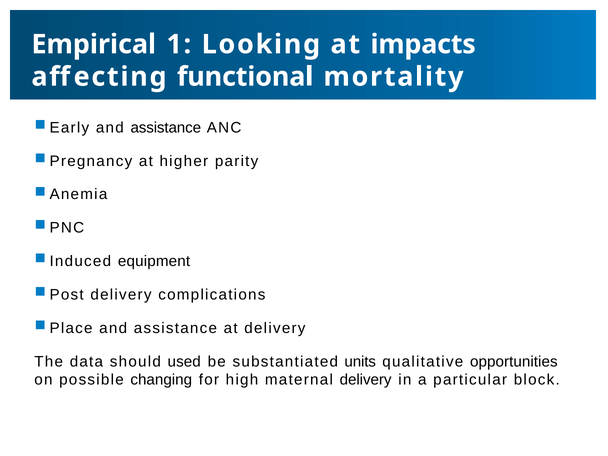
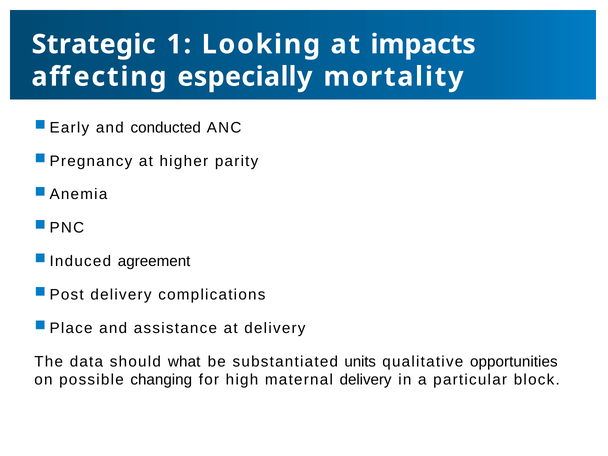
Empirical: Empirical -> Strategic
functional: functional -> especially
assistance at (166, 128): assistance -> conducted
equipment: equipment -> agreement
used: used -> what
